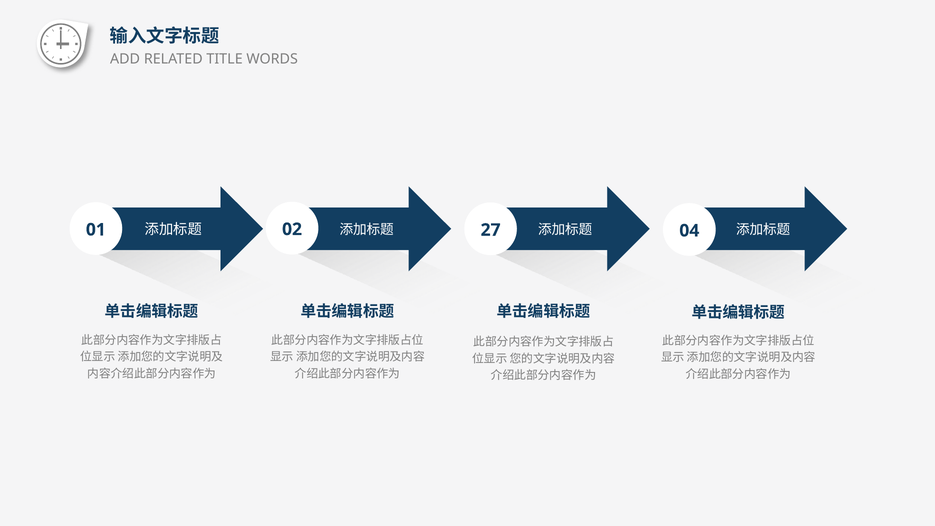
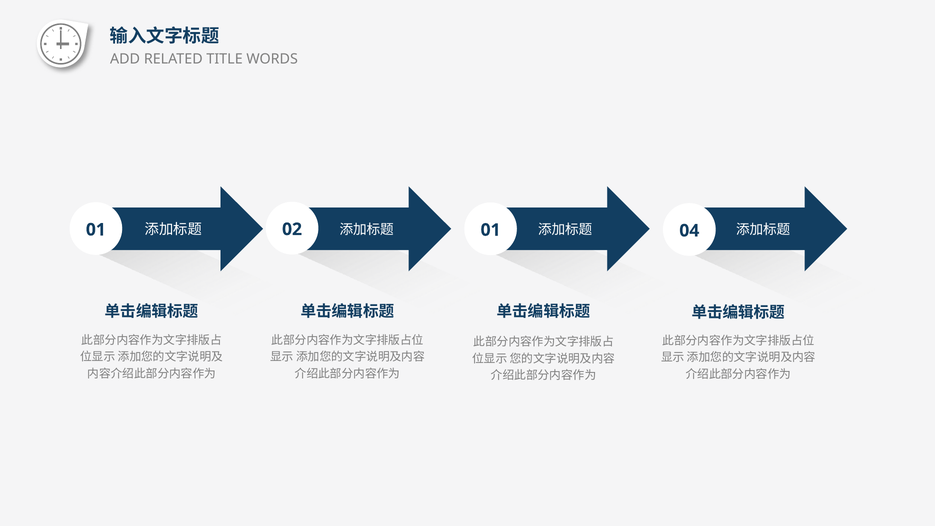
02 27: 27 -> 01
